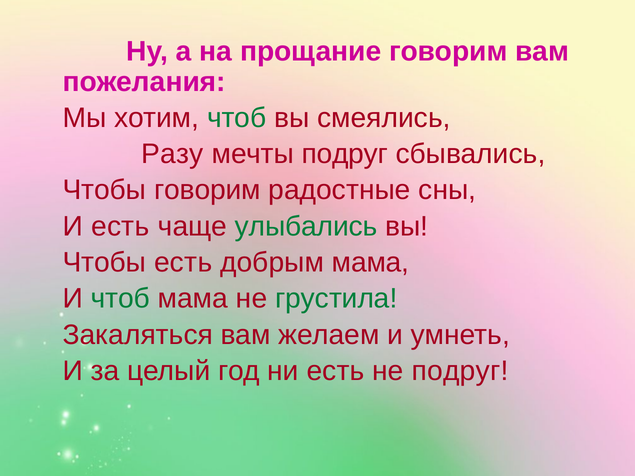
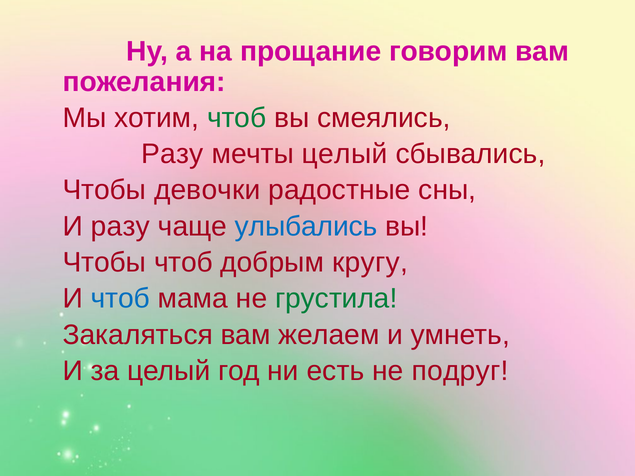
мечты подруг: подруг -> целый
Чтобы говорим: говорим -> девочки
И есть: есть -> разу
улыбались colour: green -> blue
Чтобы есть: есть -> чтоб
добрым мама: мама -> кругу
чтоб at (120, 299) colour: green -> blue
